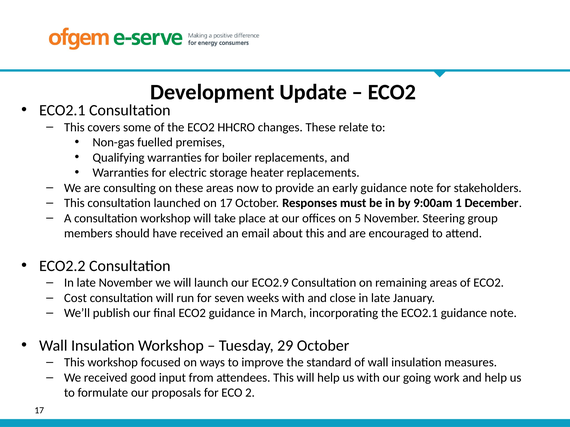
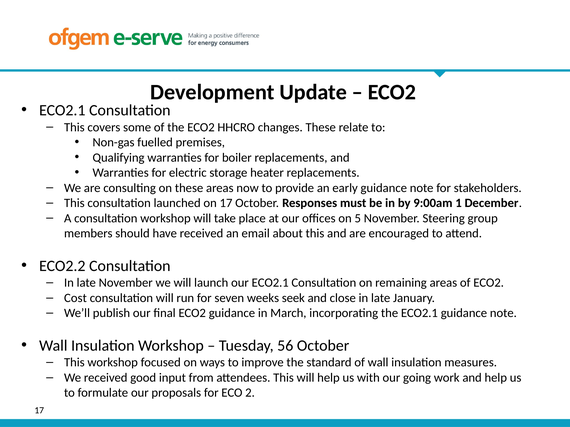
our ECO2.9: ECO2.9 -> ECO2.1
weeks with: with -> seek
29: 29 -> 56
